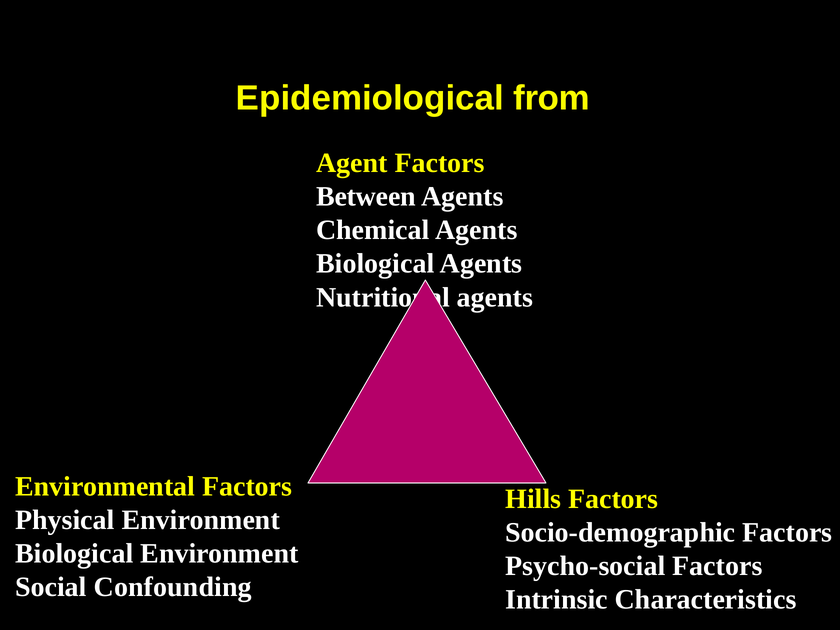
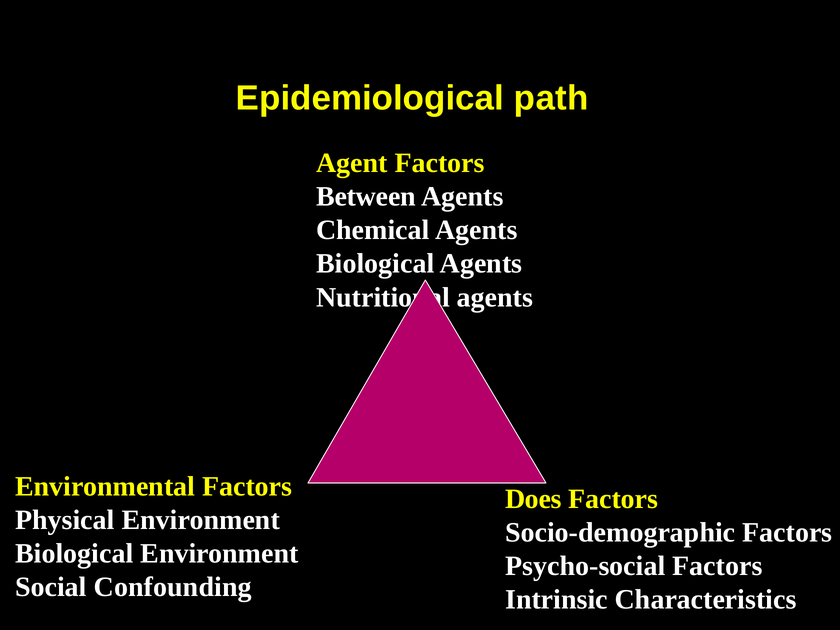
from: from -> path
Hills: Hills -> Does
